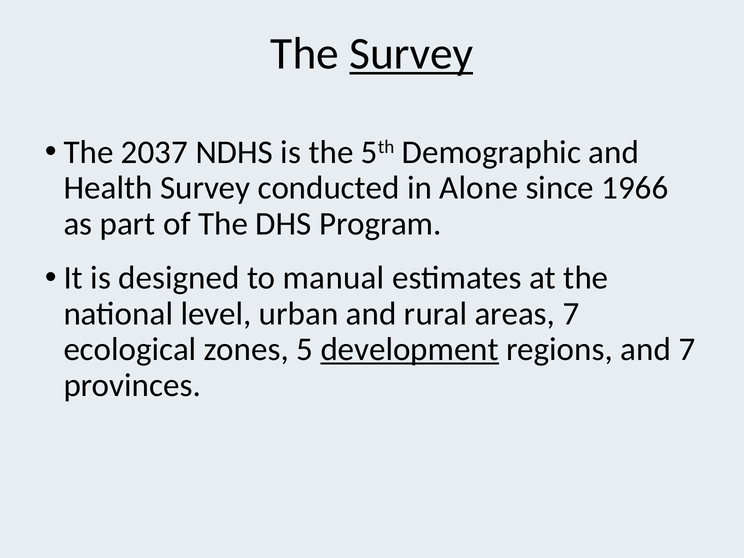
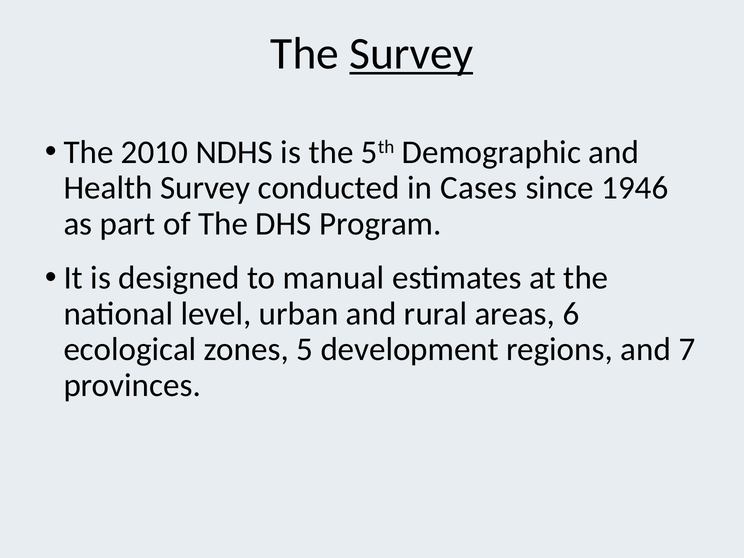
2037: 2037 -> 2010
Alone: Alone -> Cases
1966: 1966 -> 1946
areas 7: 7 -> 6
development underline: present -> none
